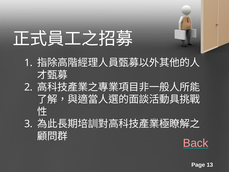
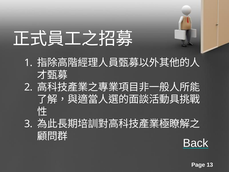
Back colour: pink -> white
